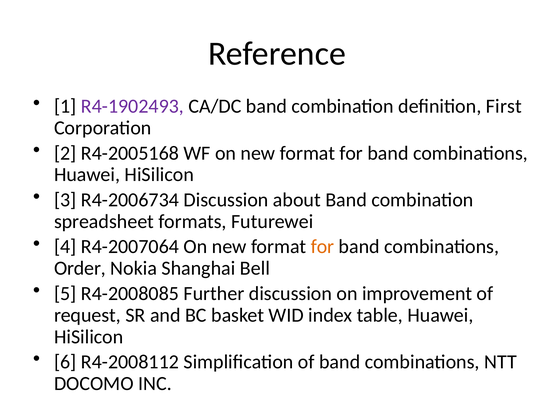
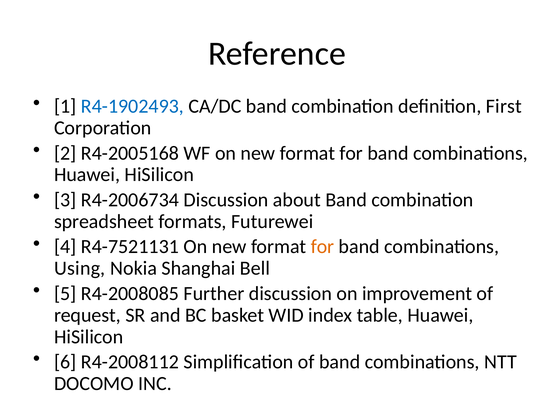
R4-1902493 colour: purple -> blue
R4-2007064: R4-2007064 -> R4-7521131
Order: Order -> Using
